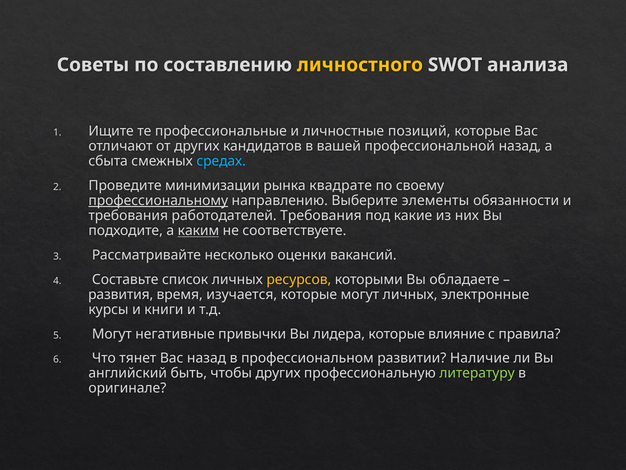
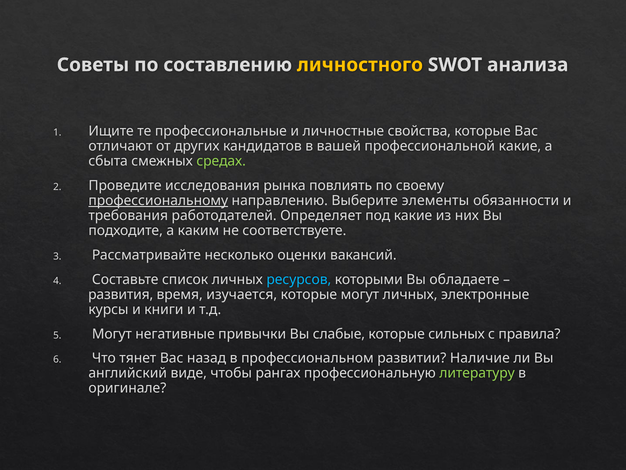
позиций: позиций -> свойства
профессиональной назад: назад -> какие
средах colour: light blue -> light green
минимизации: минимизации -> исследования
квадрате: квадрате -> повлиять
работодателей Требования: Требования -> Определяет
каким underline: present -> none
ресурсов colour: yellow -> light blue
лидера: лидера -> слабые
влияние: влияние -> сильных
быть: быть -> виде
чтобы других: других -> рангах
